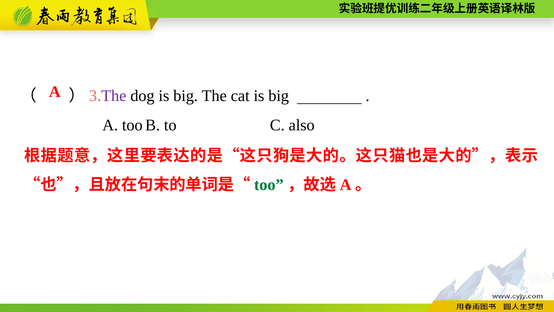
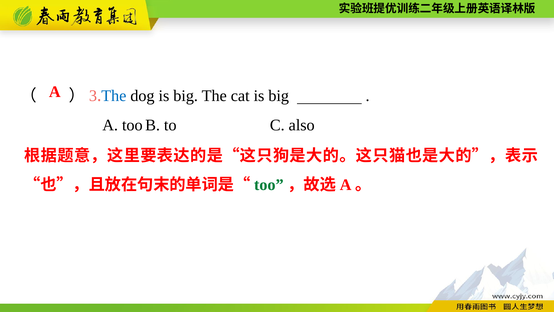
The at (114, 96) colour: purple -> blue
